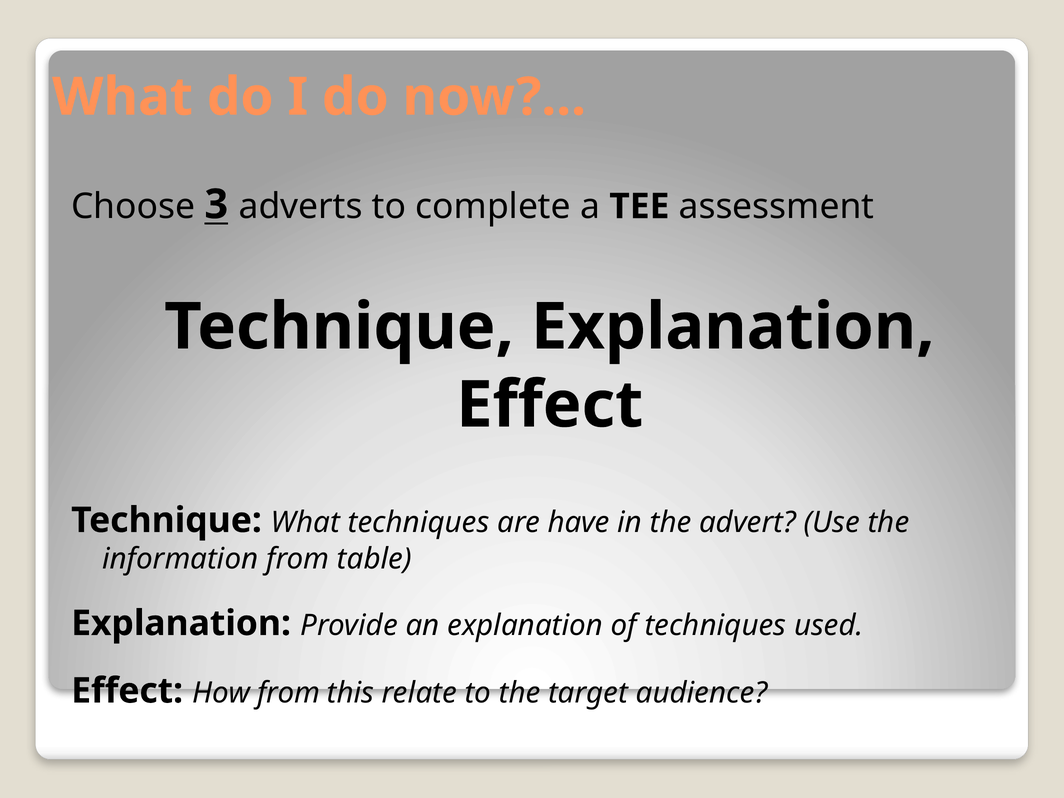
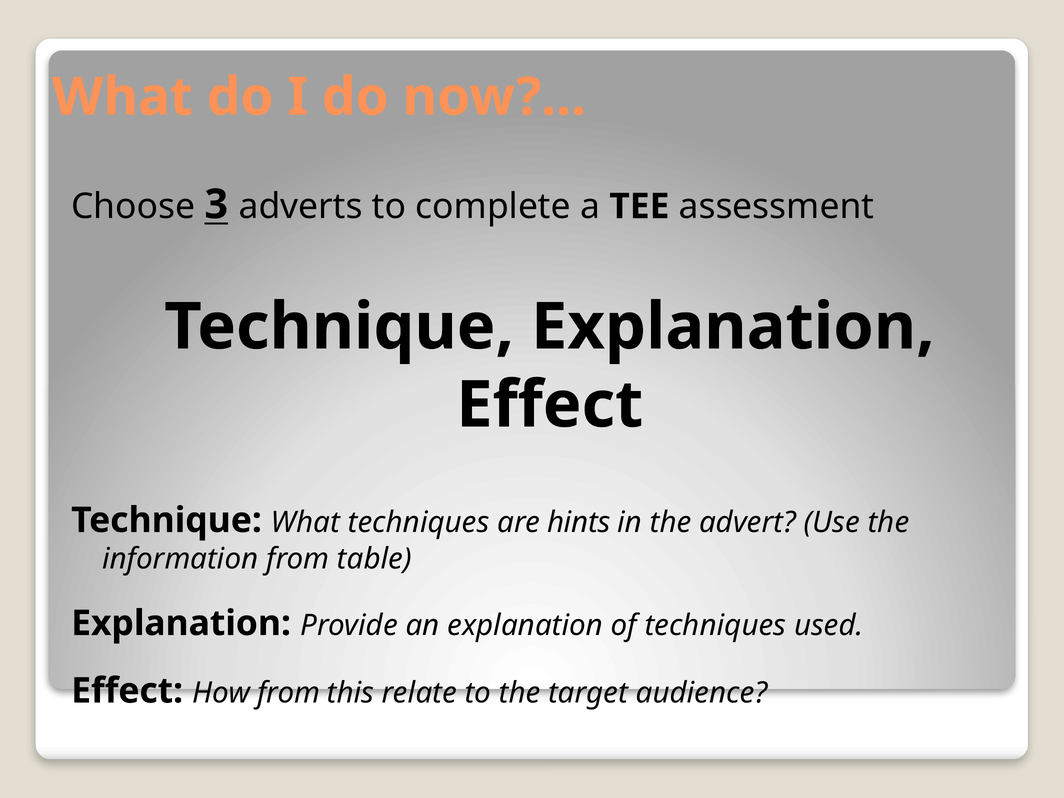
have: have -> hints
